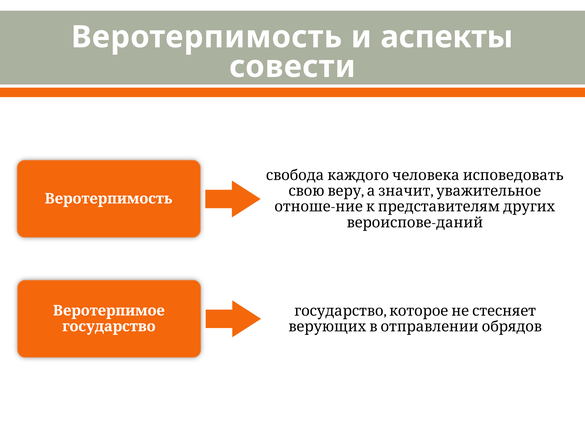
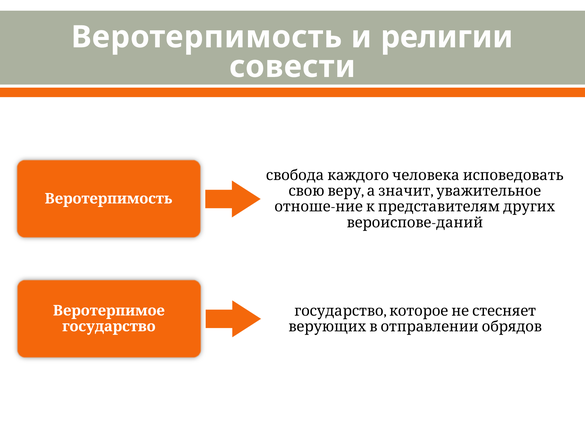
аспекты: аспекты -> религии
